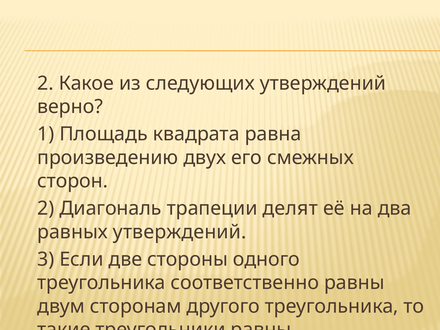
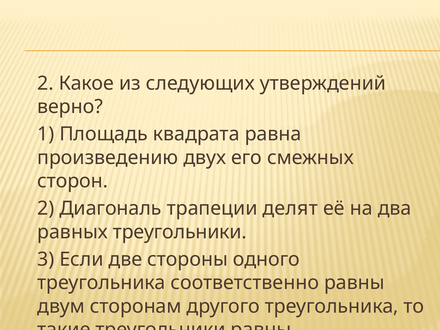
равных утверждений: утверждений -> треугольники
